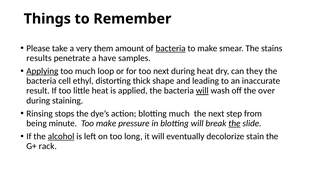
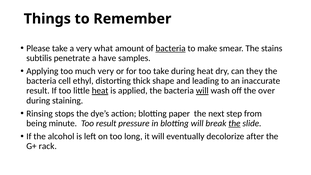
them: them -> what
results: results -> subtilis
Applying underline: present -> none
much loop: loop -> very
too next: next -> take
heat at (100, 91) underline: none -> present
blotting much: much -> paper
Too make: make -> result
alcohol underline: present -> none
stain: stain -> after
